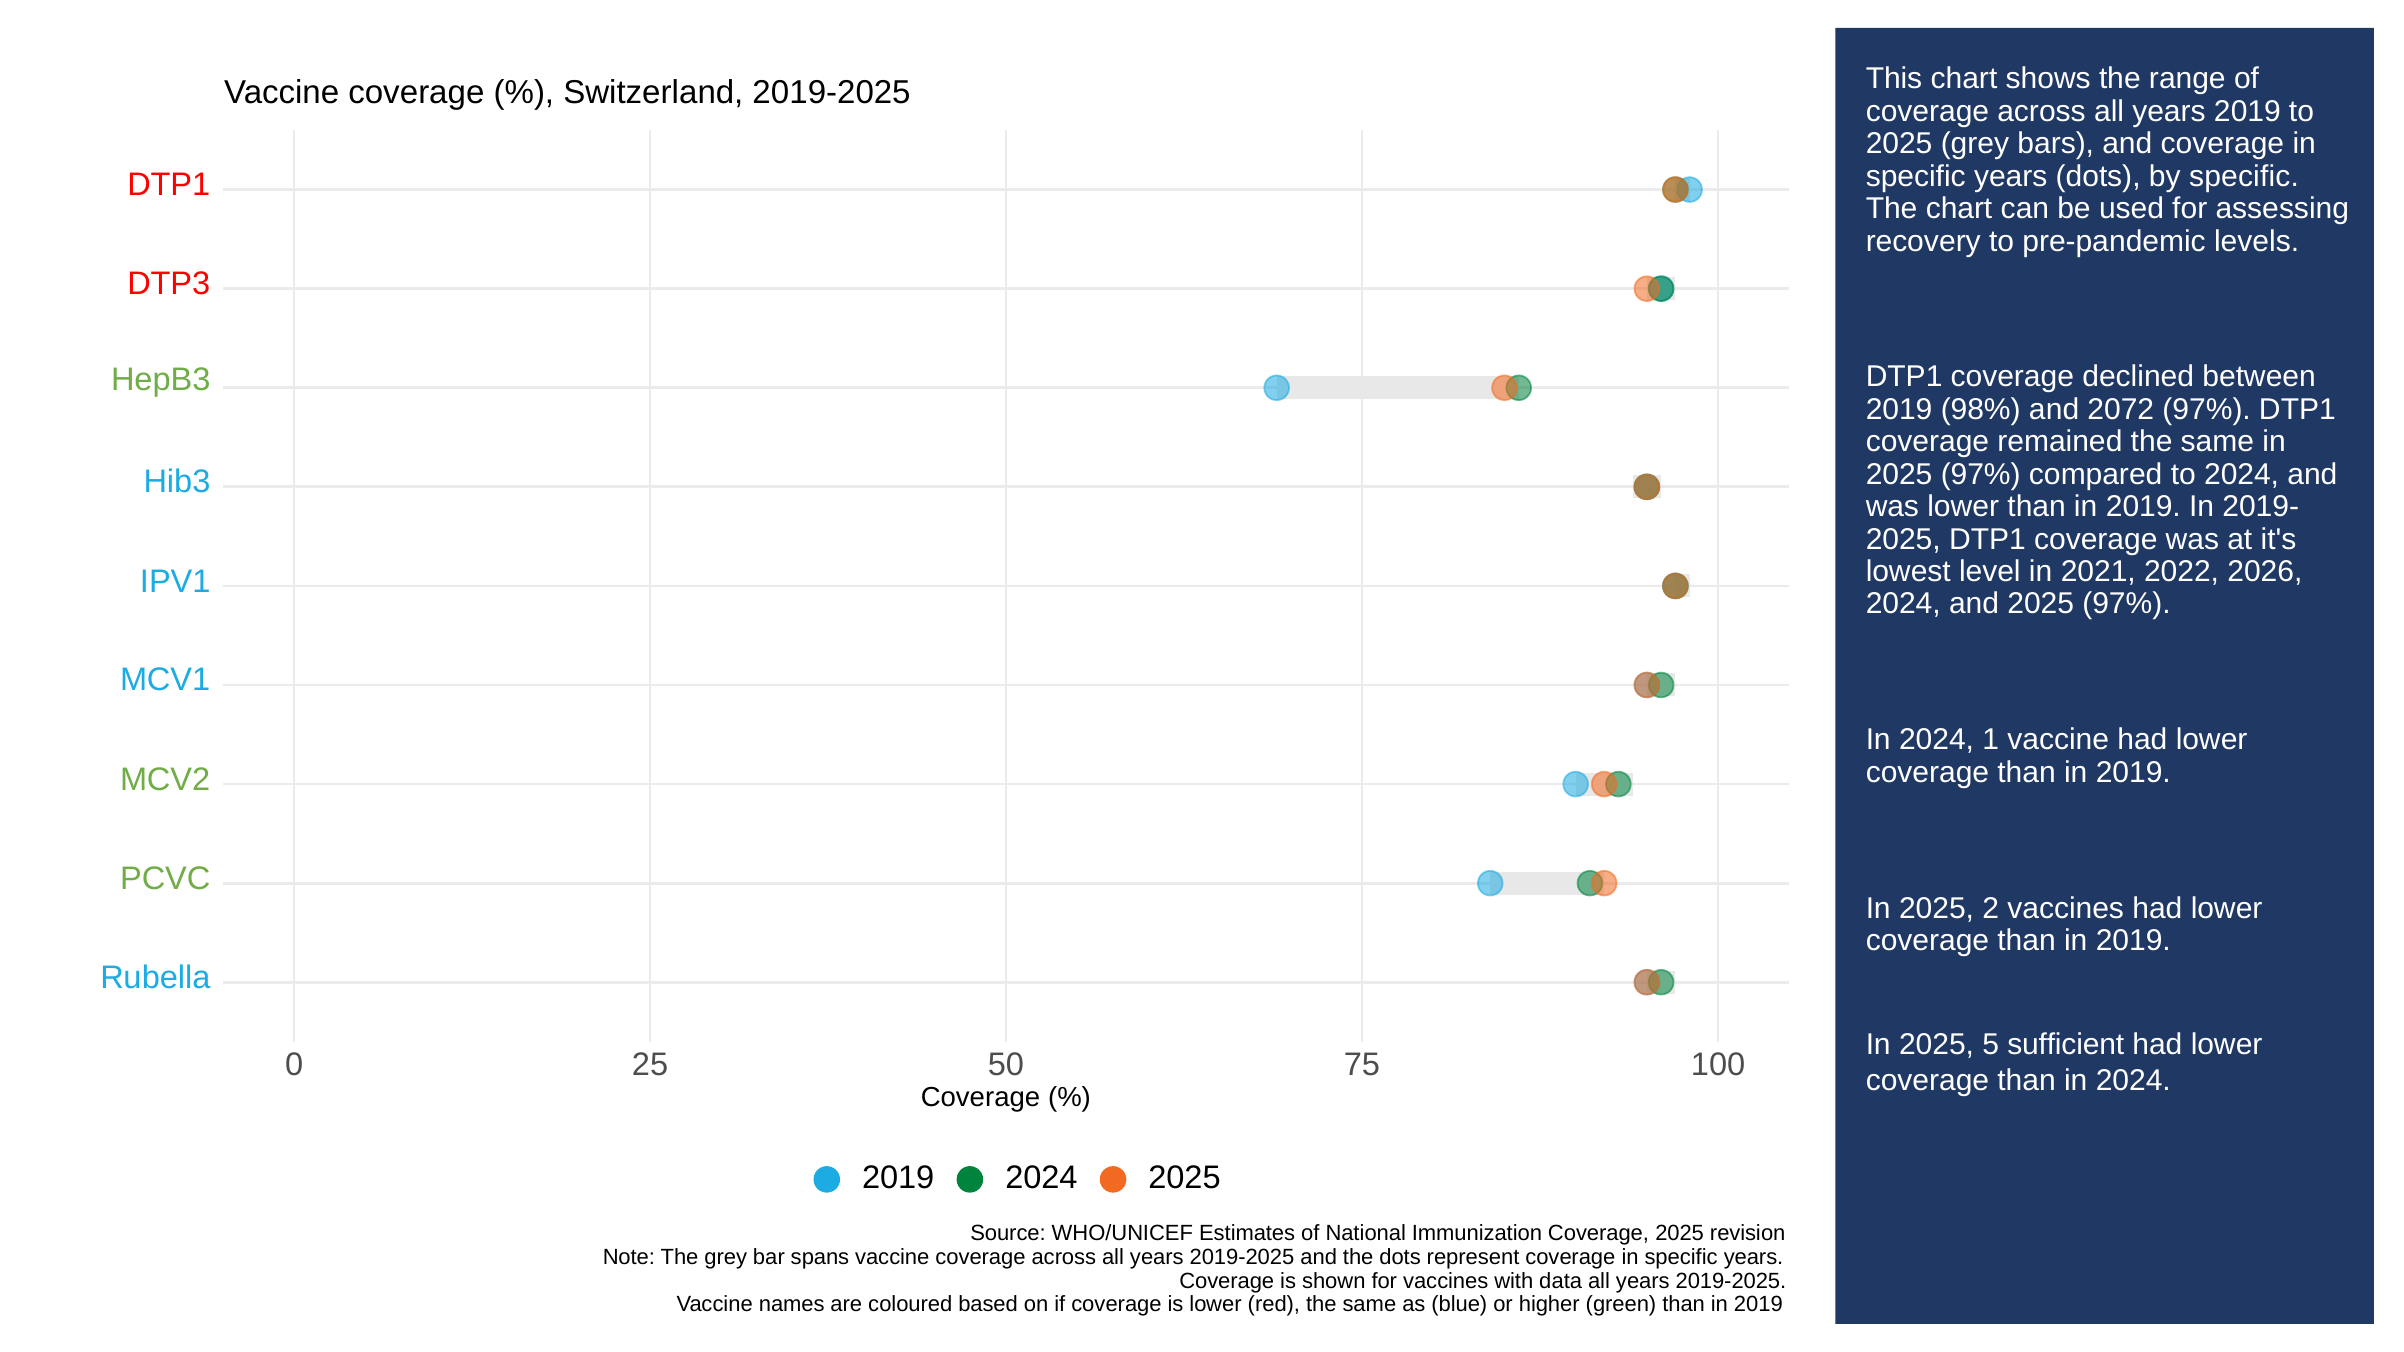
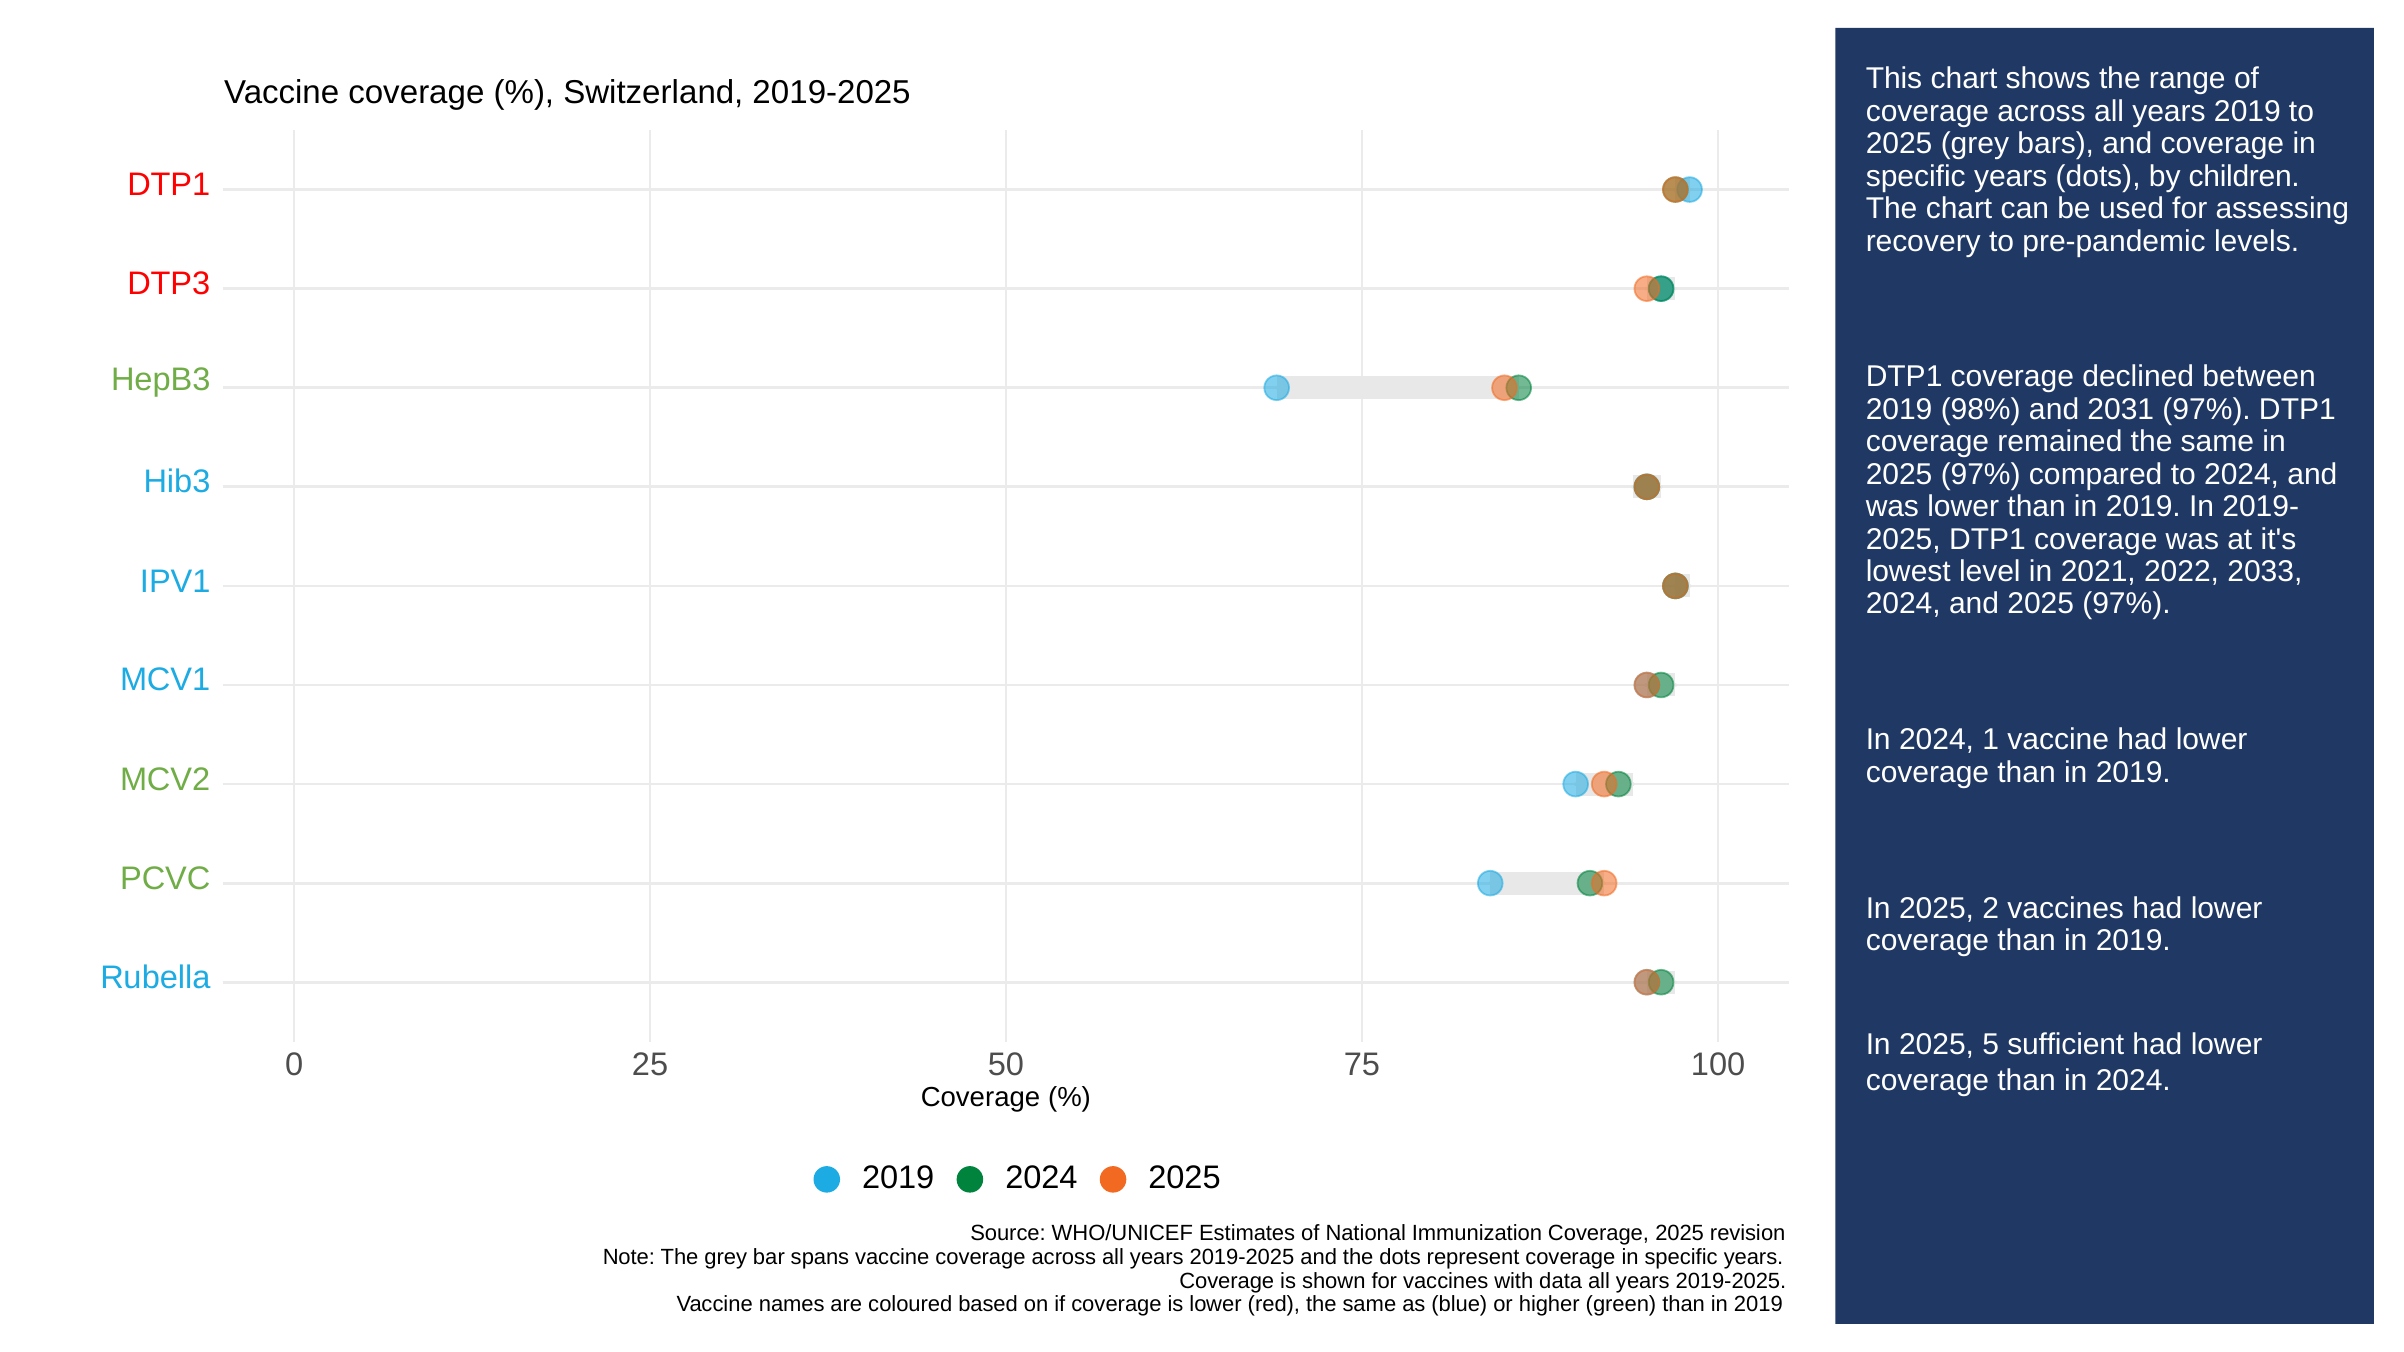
by specific: specific -> children
2072: 2072 -> 2031
2026: 2026 -> 2033
